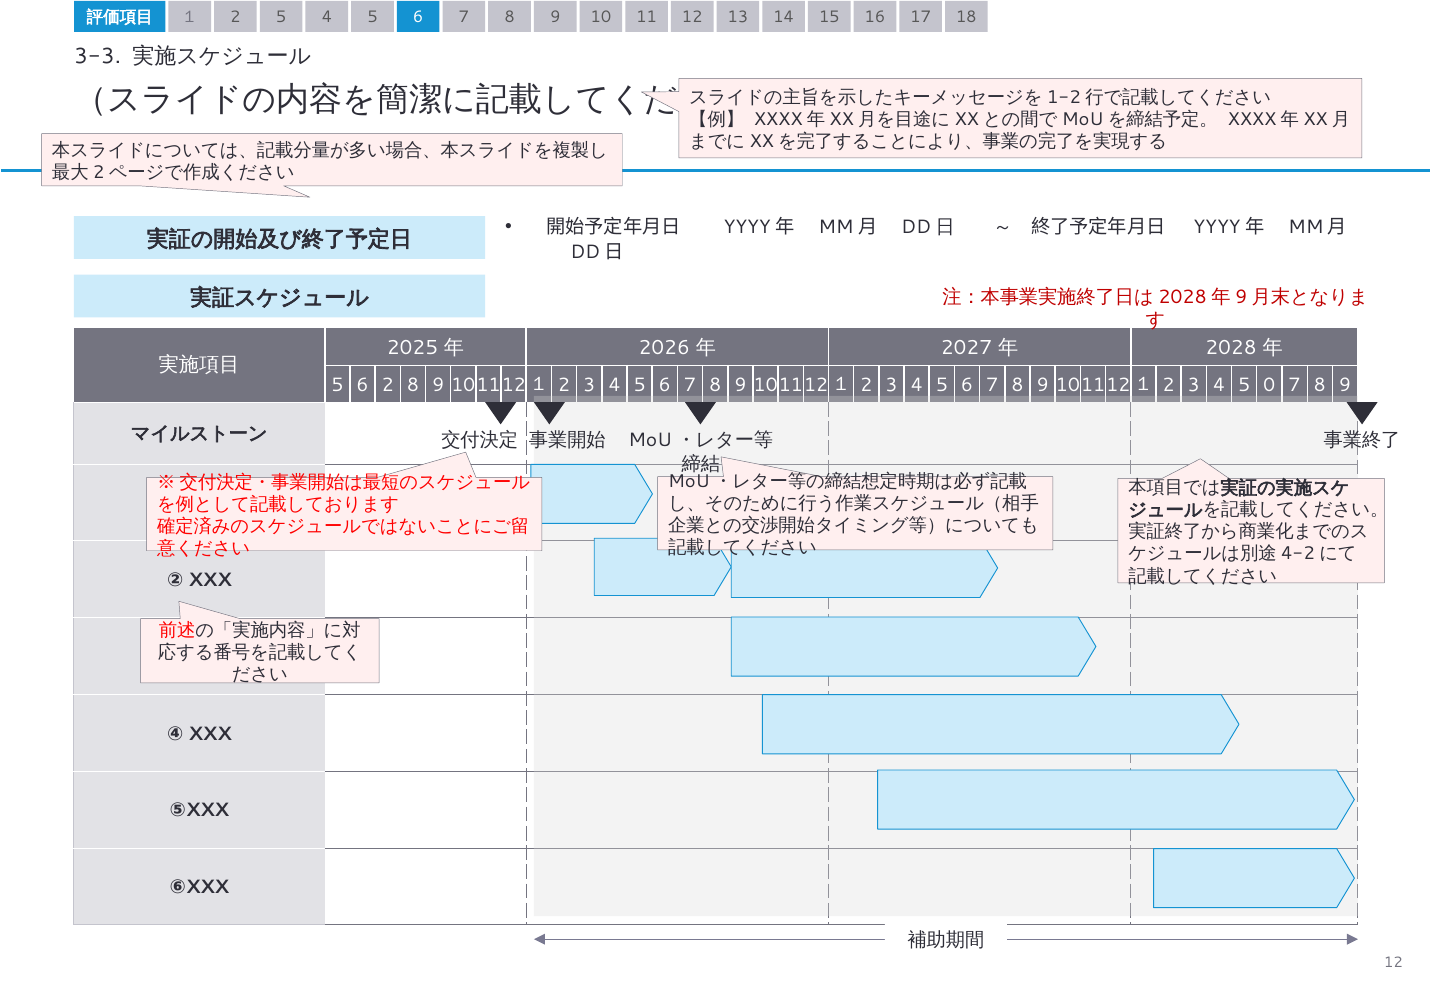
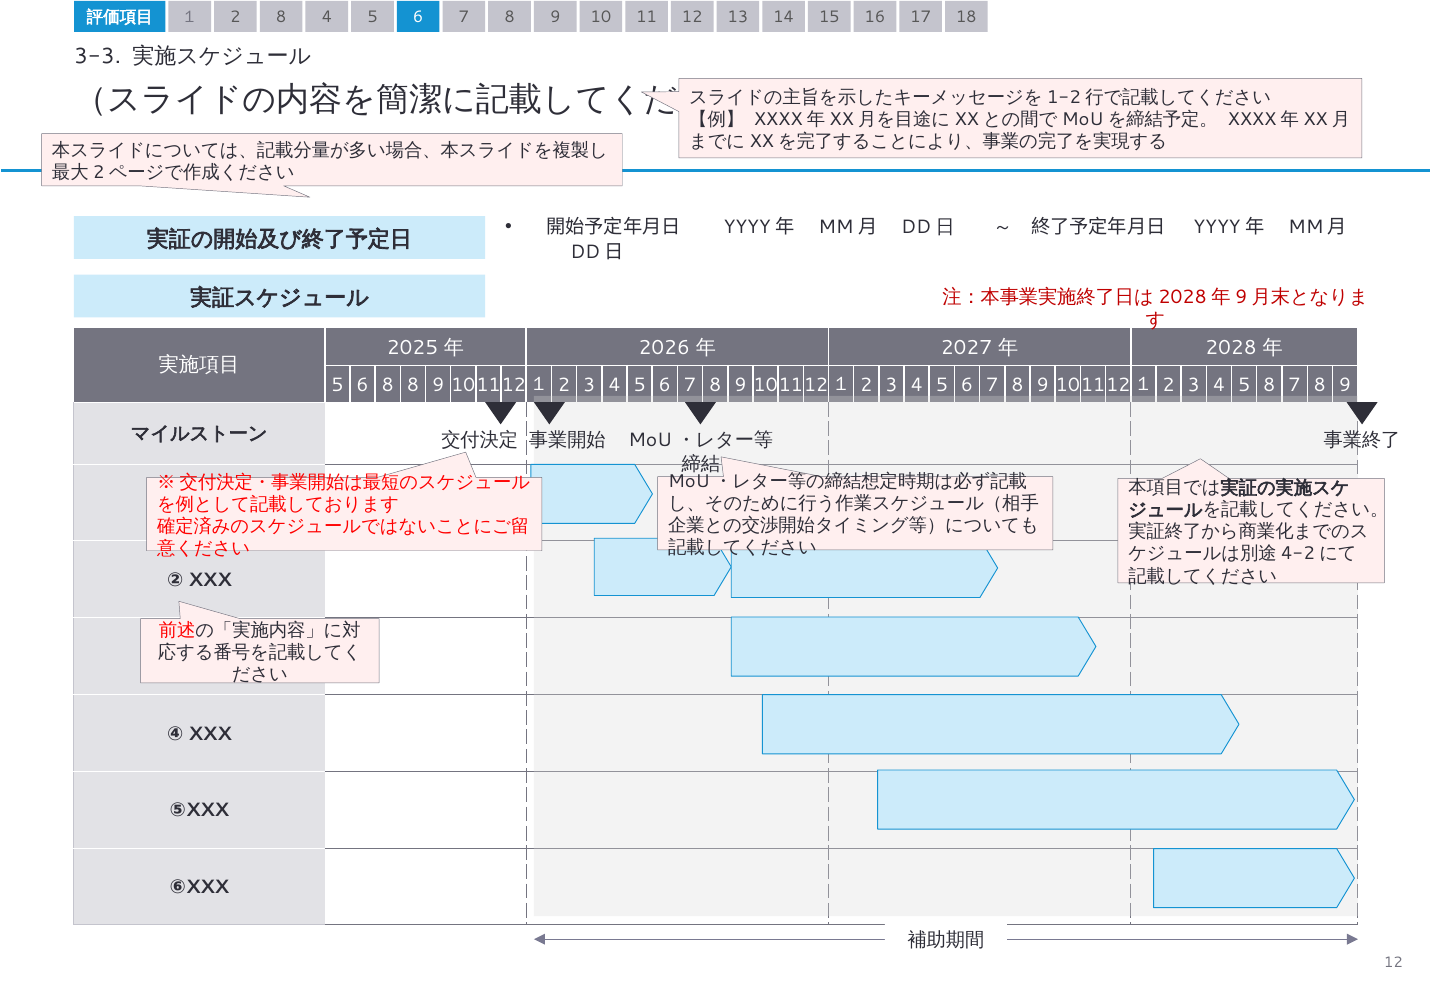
2 5: 5 -> 8
6 2: 2 -> 8
5 0: 0 -> 8
